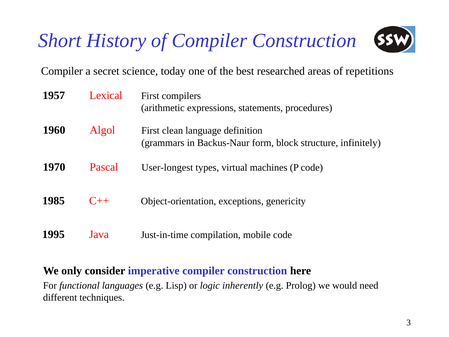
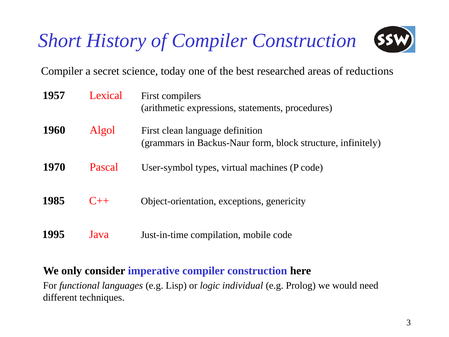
repetitions: repetitions -> reductions
User-longest: User-longest -> User-symbol
inherently: inherently -> individual
